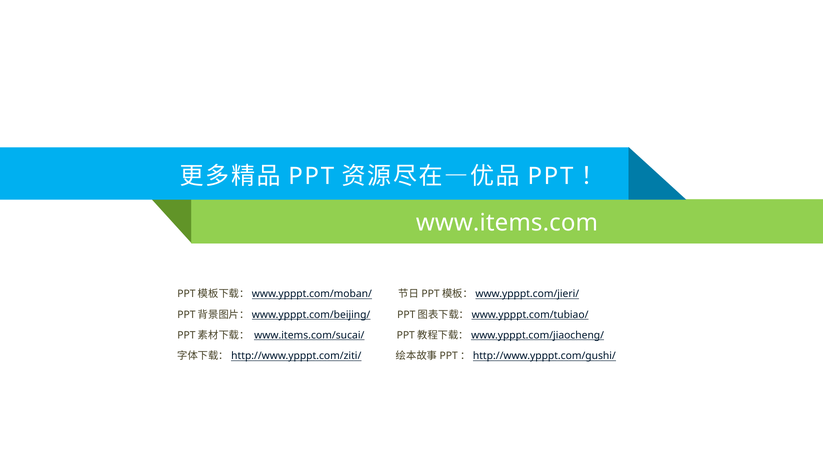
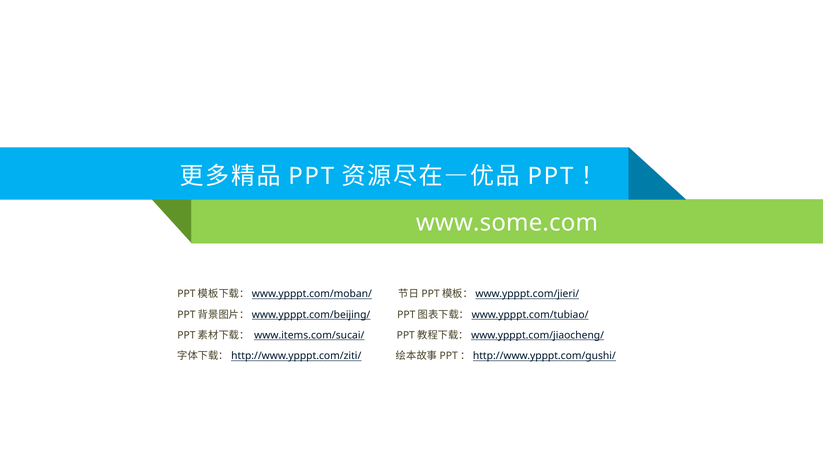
www.items.com: www.items.com -> www.some.com
